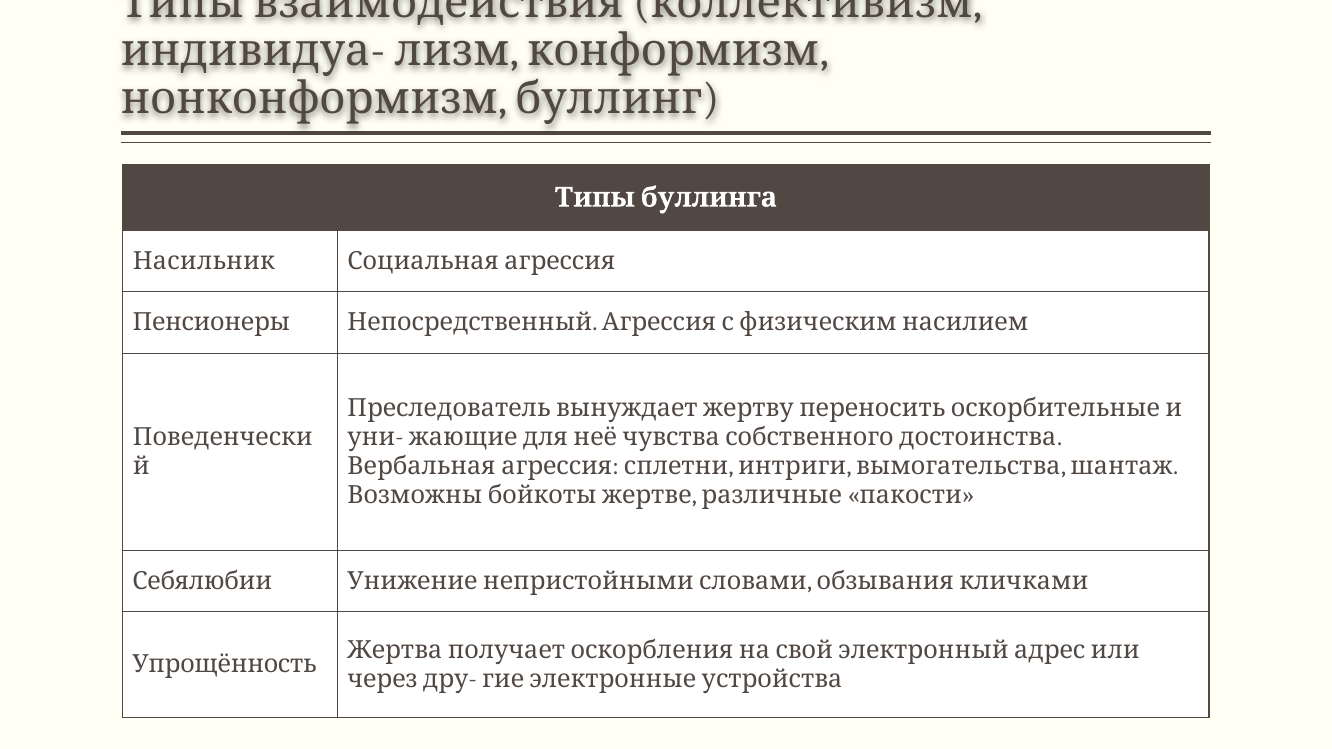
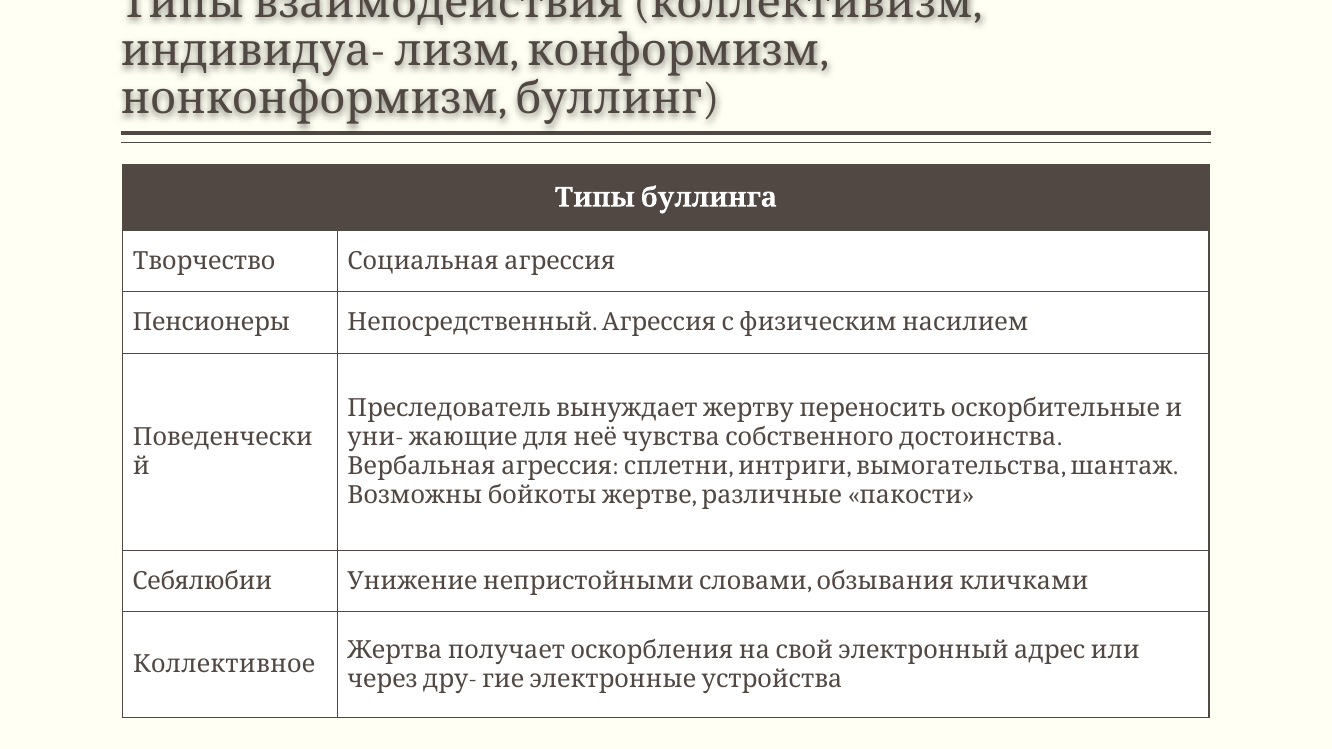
Насильник: Насильник -> Творчество
Упрощённость: Упрощённость -> Коллективное
